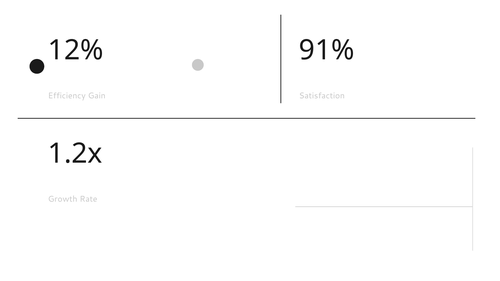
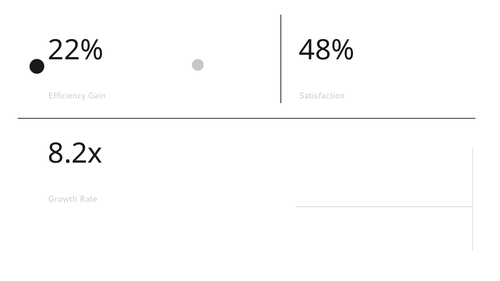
12%: 12% -> 22%
91%: 91% -> 48%
1.2x: 1.2x -> 8.2x
